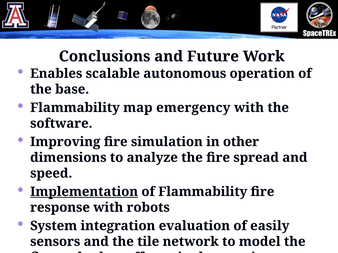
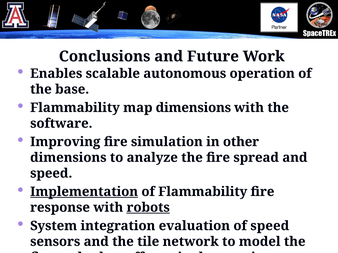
map emergency: emergency -> dimensions
robots underline: none -> present
of easily: easily -> speed
